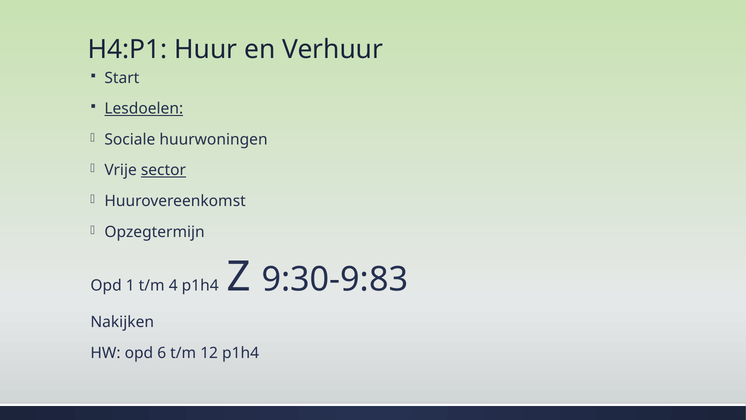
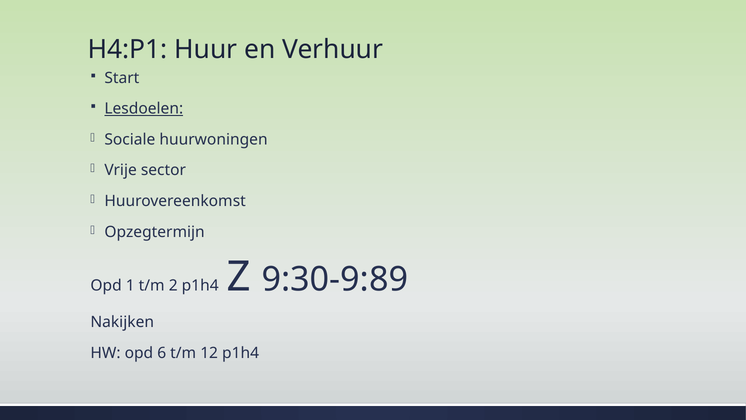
sector underline: present -> none
4: 4 -> 2
9:30-9:83: 9:30-9:83 -> 9:30-9:89
